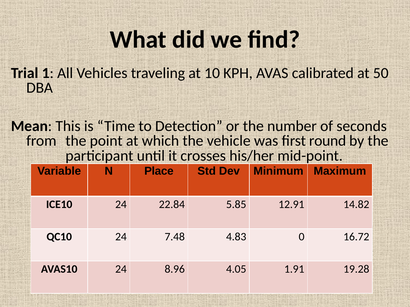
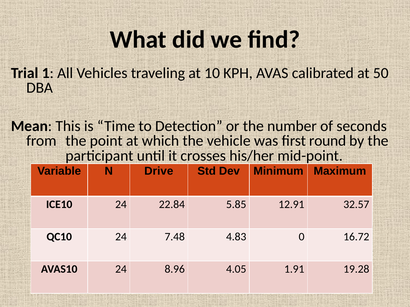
Place: Place -> Drive
14.82: 14.82 -> 32.57
